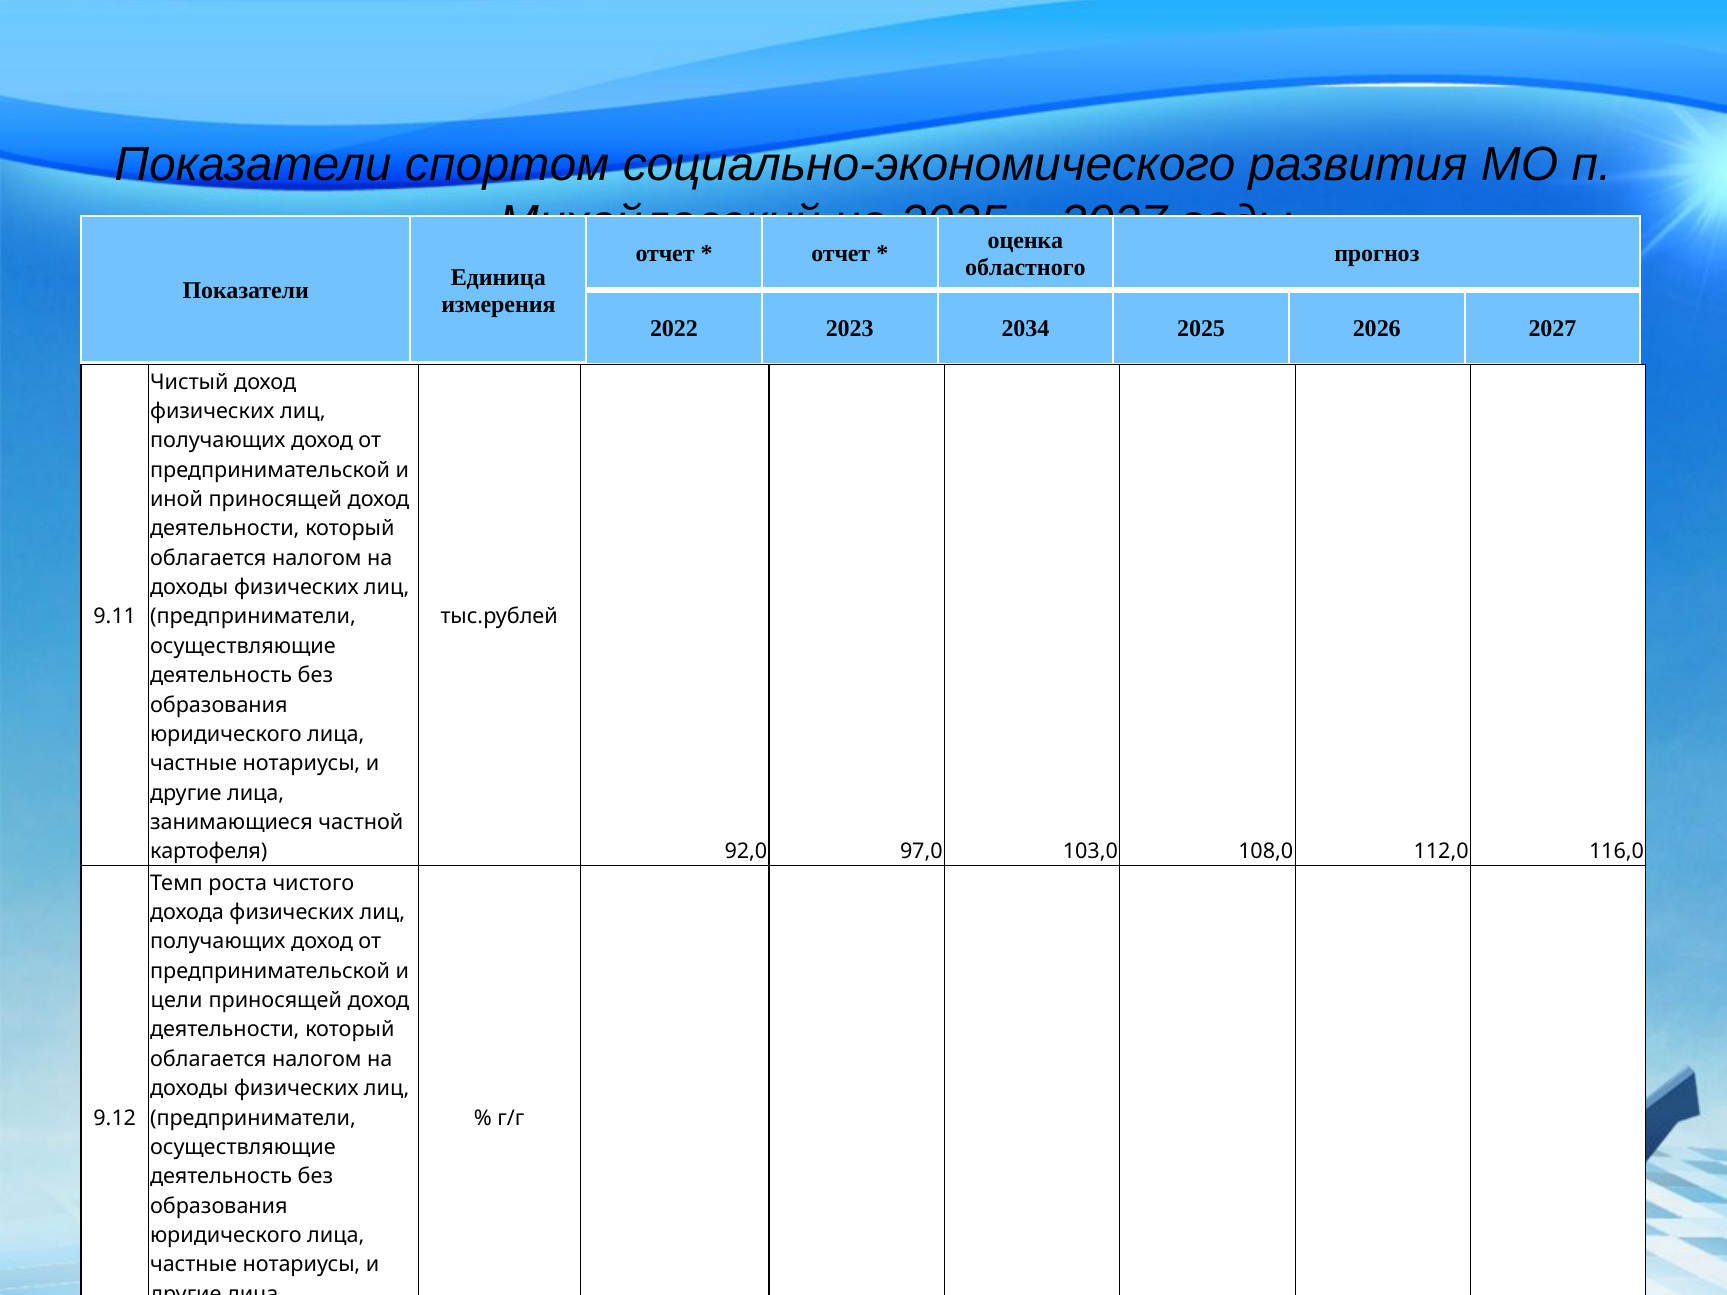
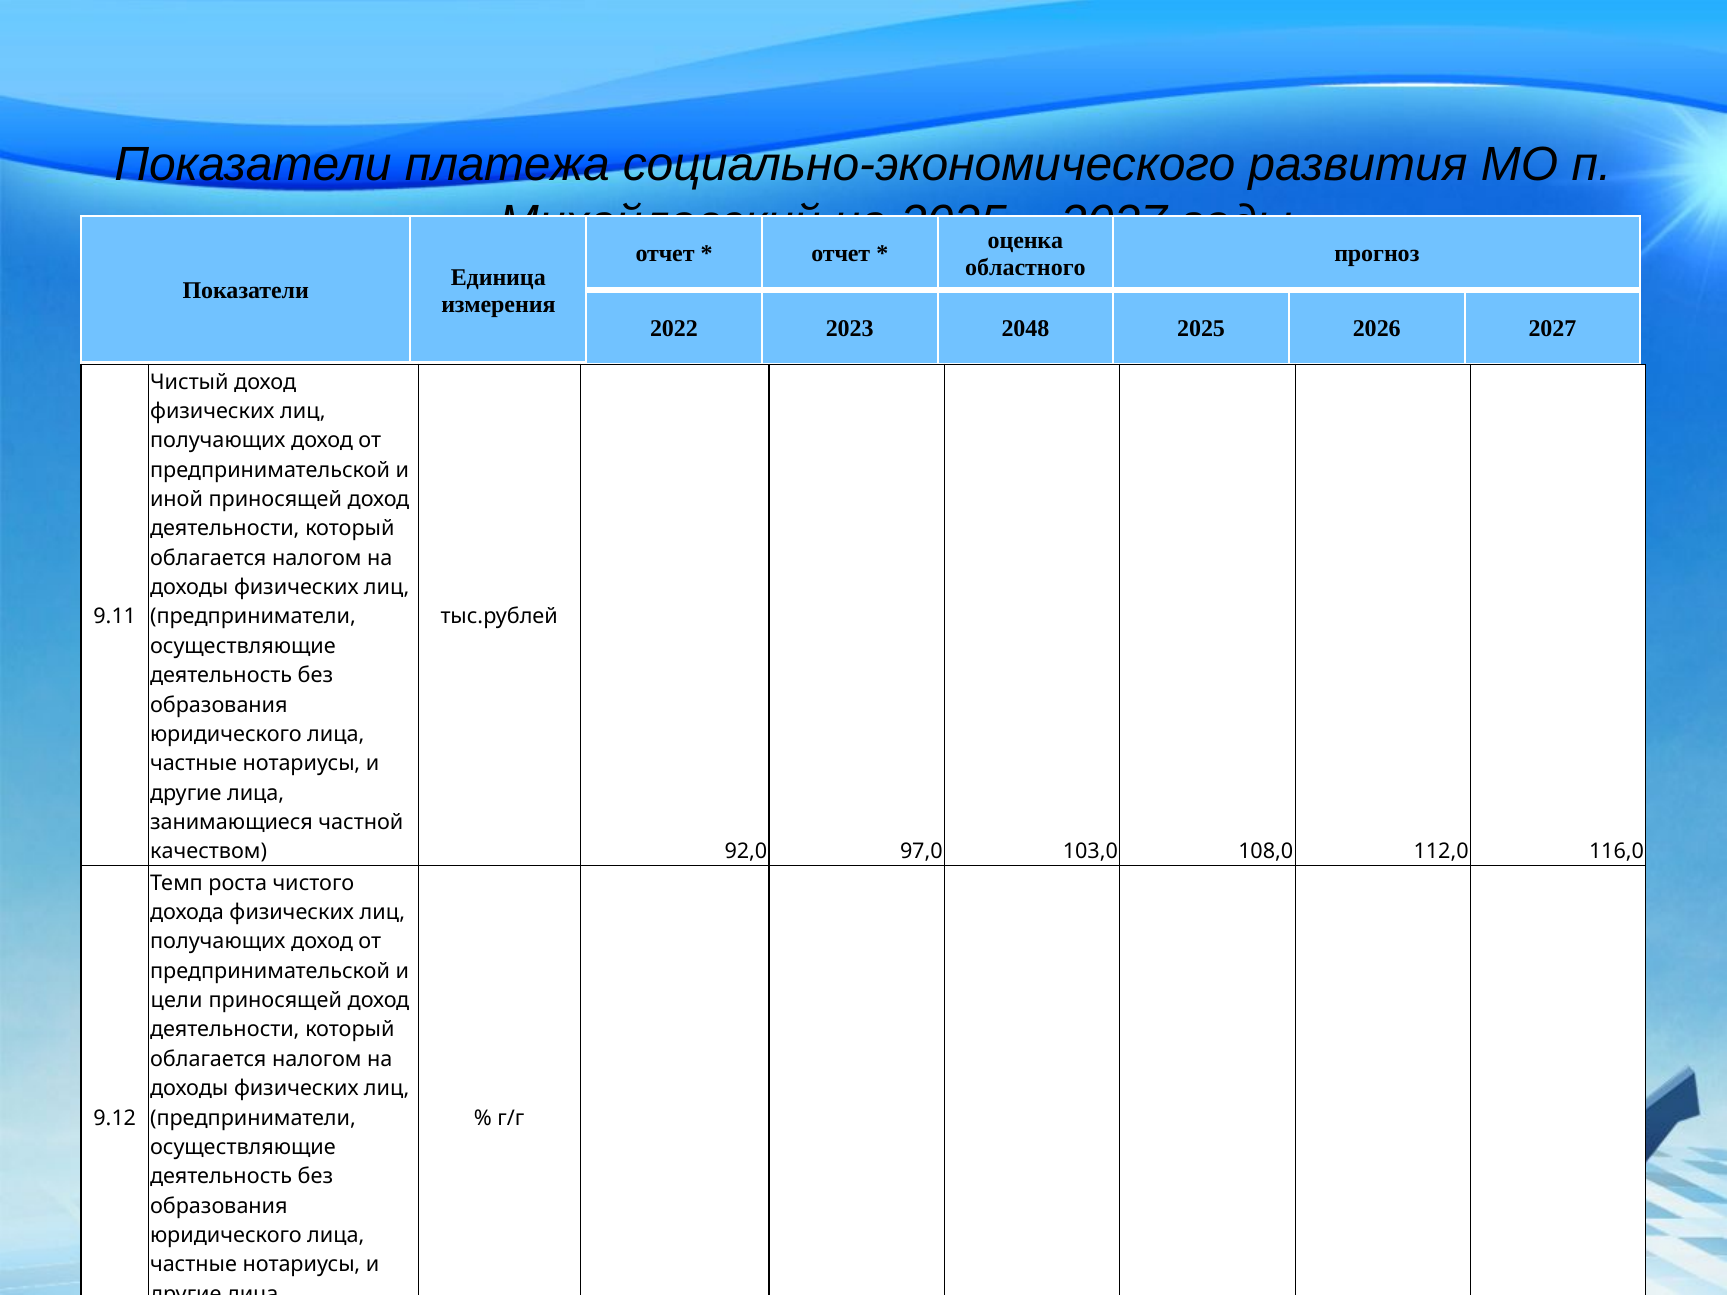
спортом: спортом -> платежа
2034: 2034 -> 2048
картофеля: картофеля -> качеством
